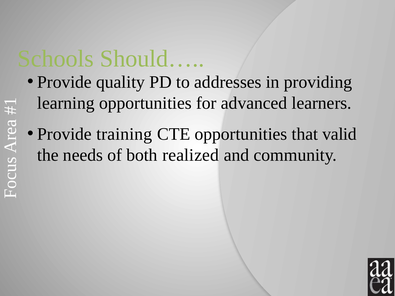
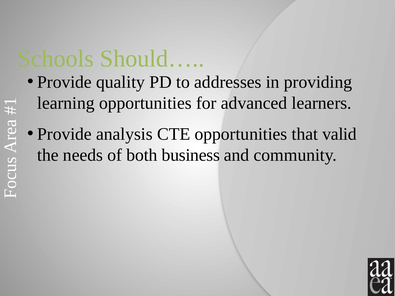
training: training -> analysis
realized: realized -> business
